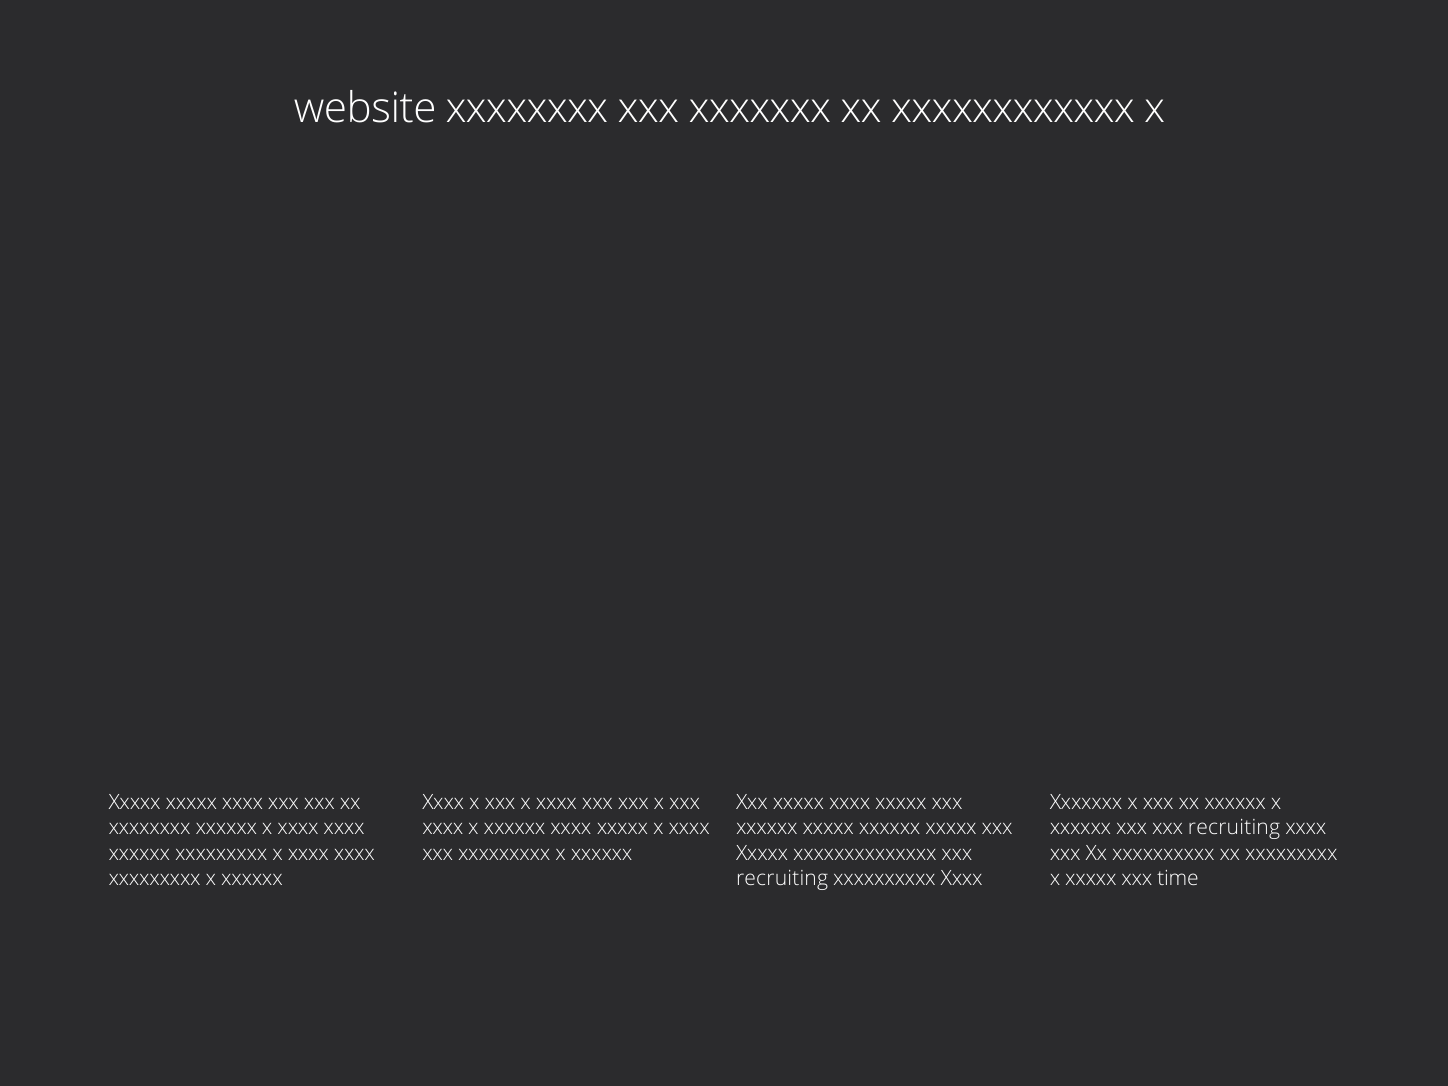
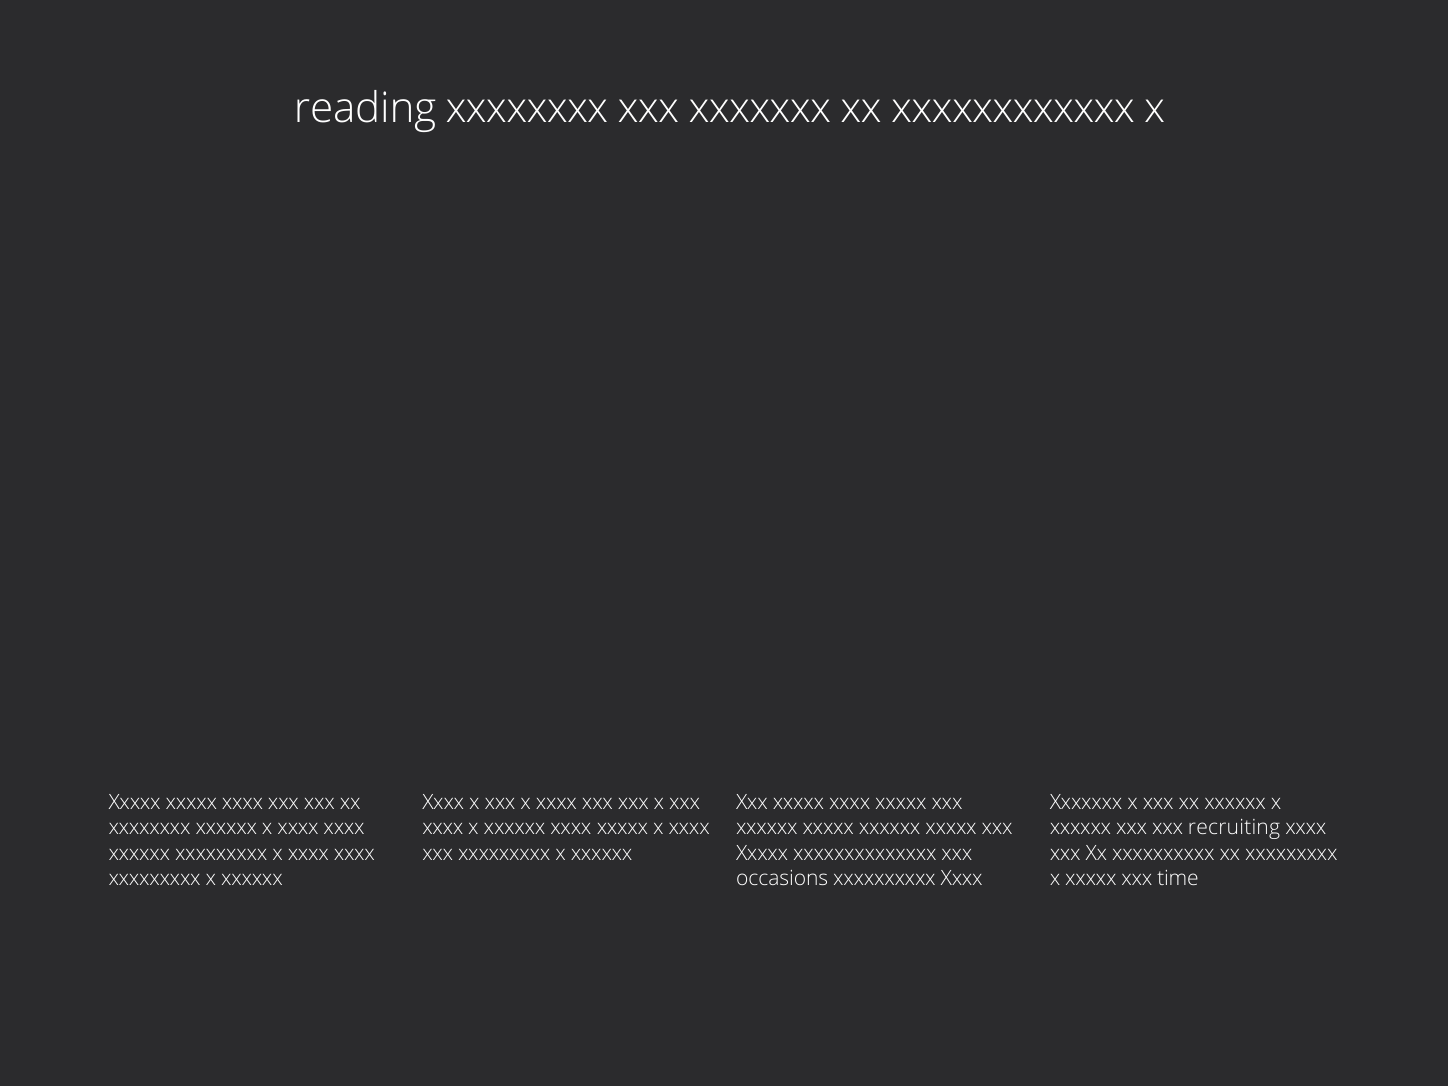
website: website -> reading
recruiting at (782, 878): recruiting -> occasions
